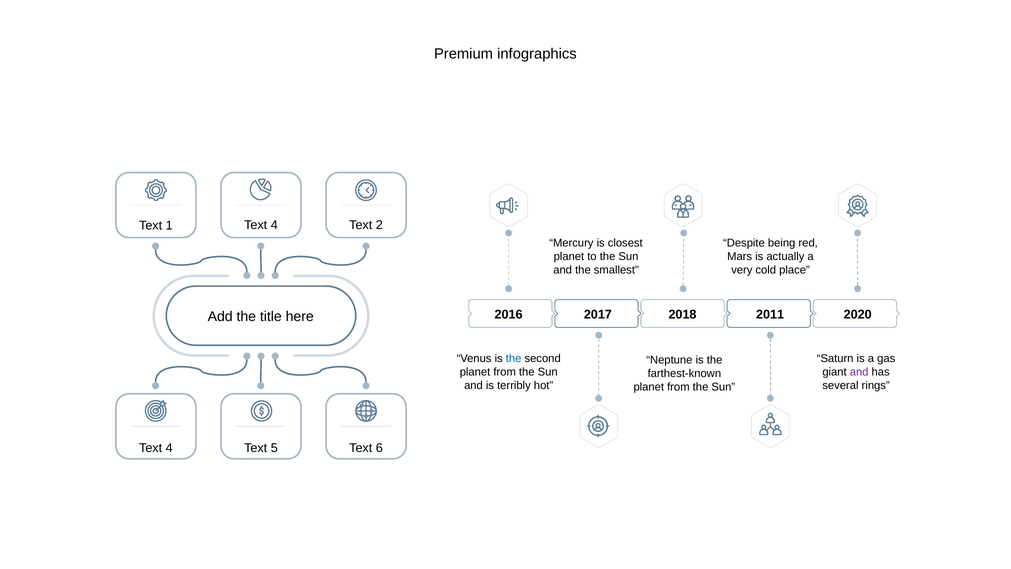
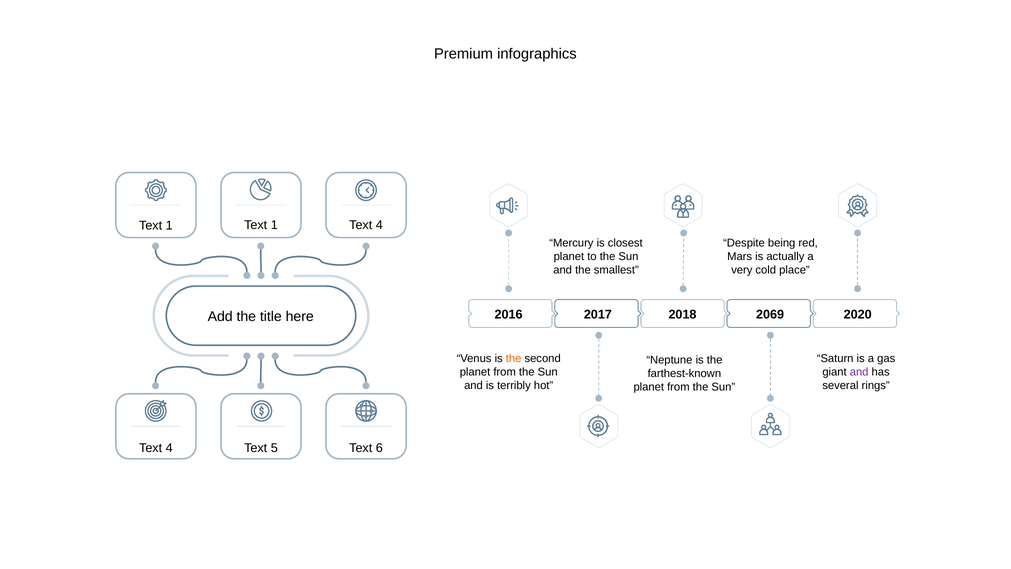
1 Text 4: 4 -> 1
2 at (379, 225): 2 -> 4
2011: 2011 -> 2069
the at (514, 359) colour: blue -> orange
